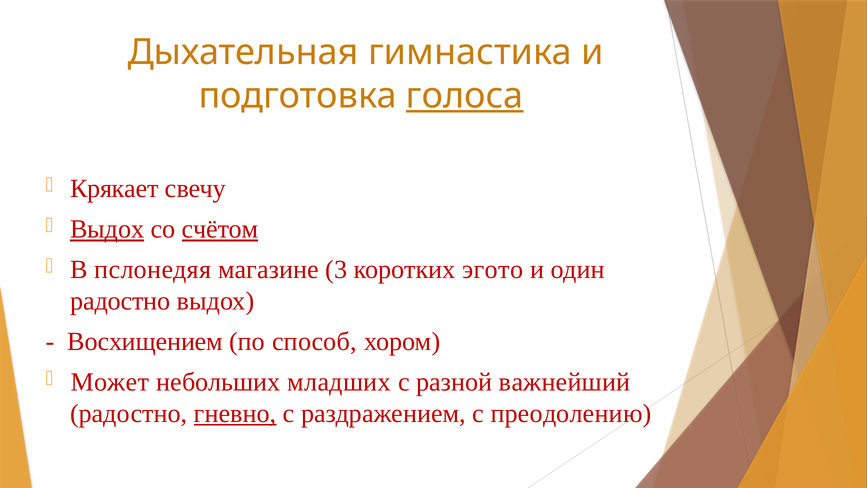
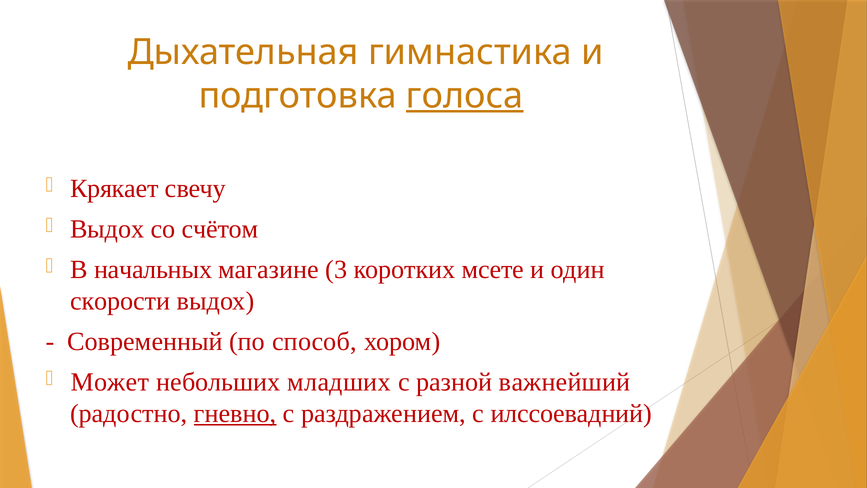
Выдох at (107, 229) underline: present -> none
счётом underline: present -> none
пслонедяя: пслонедяя -> начальных
эгото: эгото -> мсете
радостно at (120, 301): радостно -> скорости
Восхищением: Восхищением -> Современный
преодолению: преодолению -> илссоевадний
